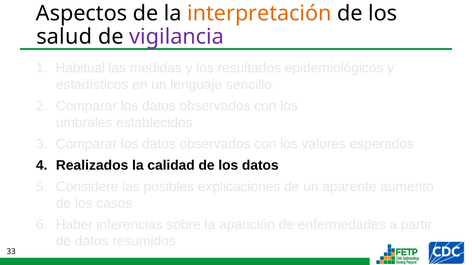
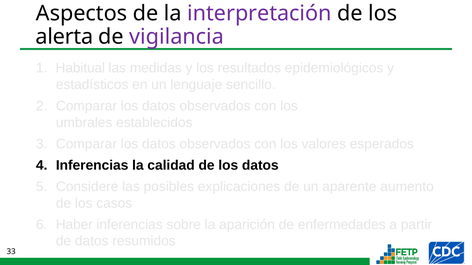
interpretación colour: orange -> purple
salud: salud -> alerta
Realizados at (92, 166): Realizados -> Inferencias
